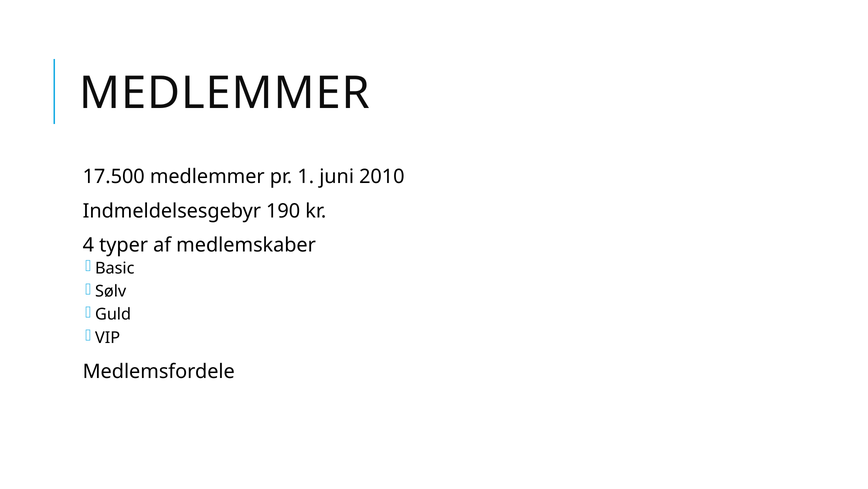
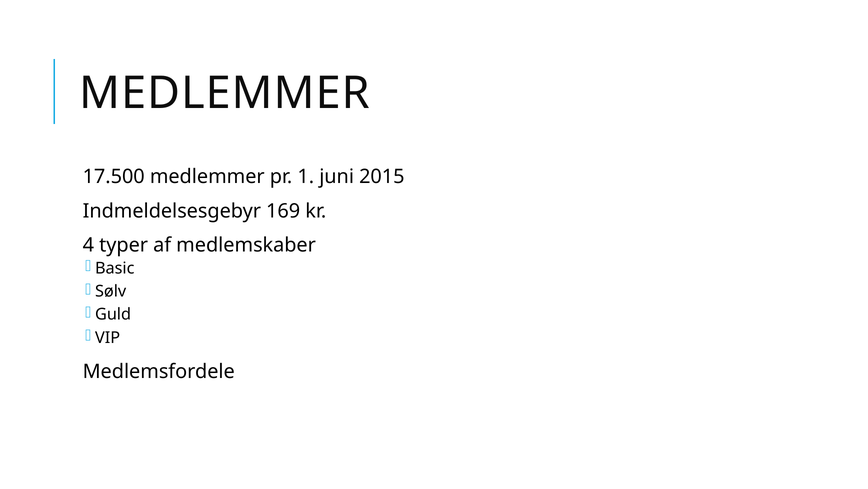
2010: 2010 -> 2015
190: 190 -> 169
